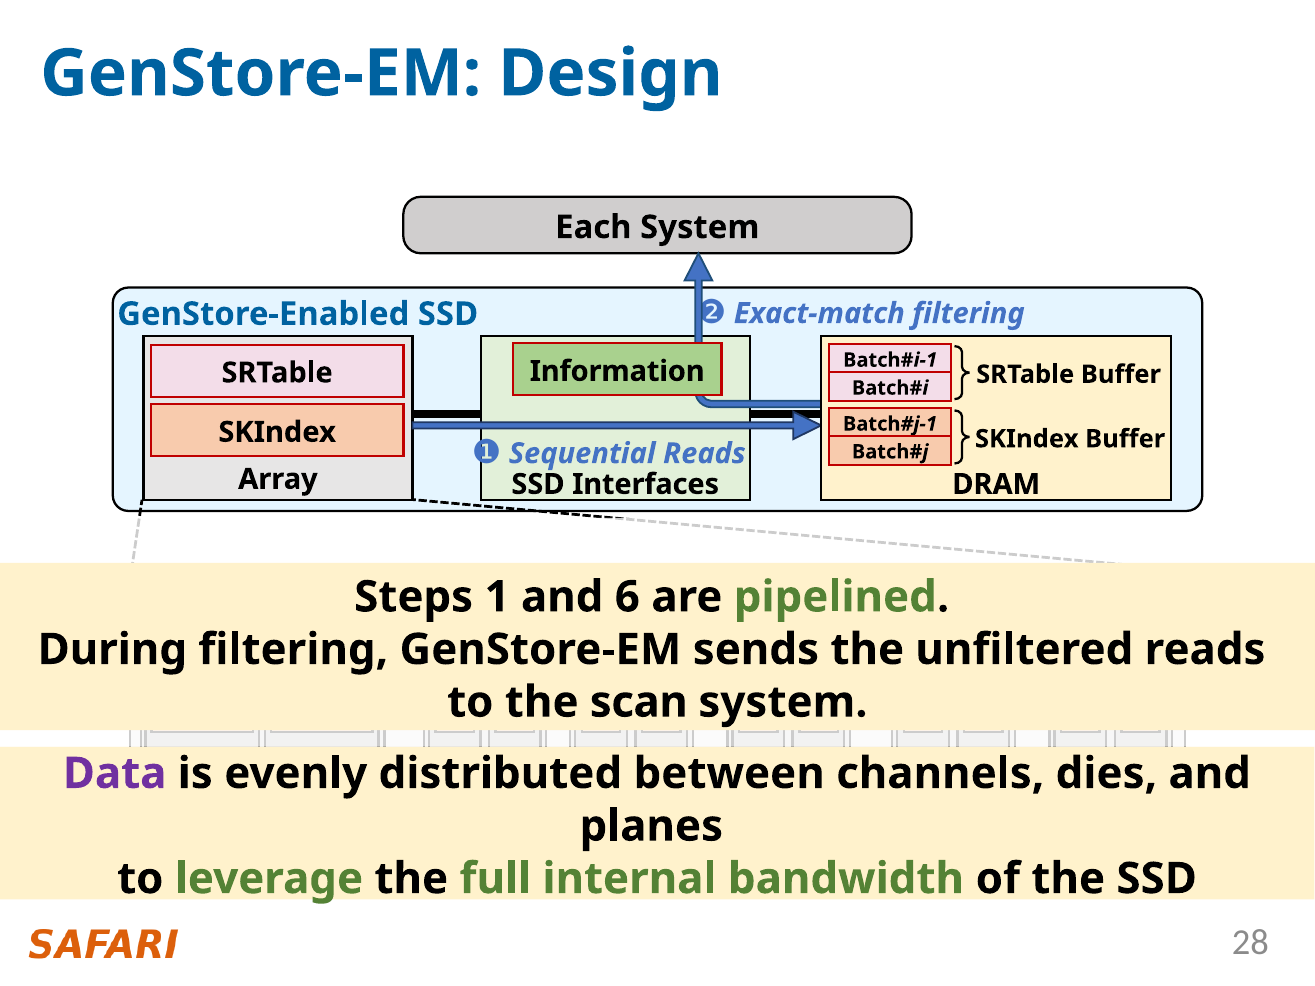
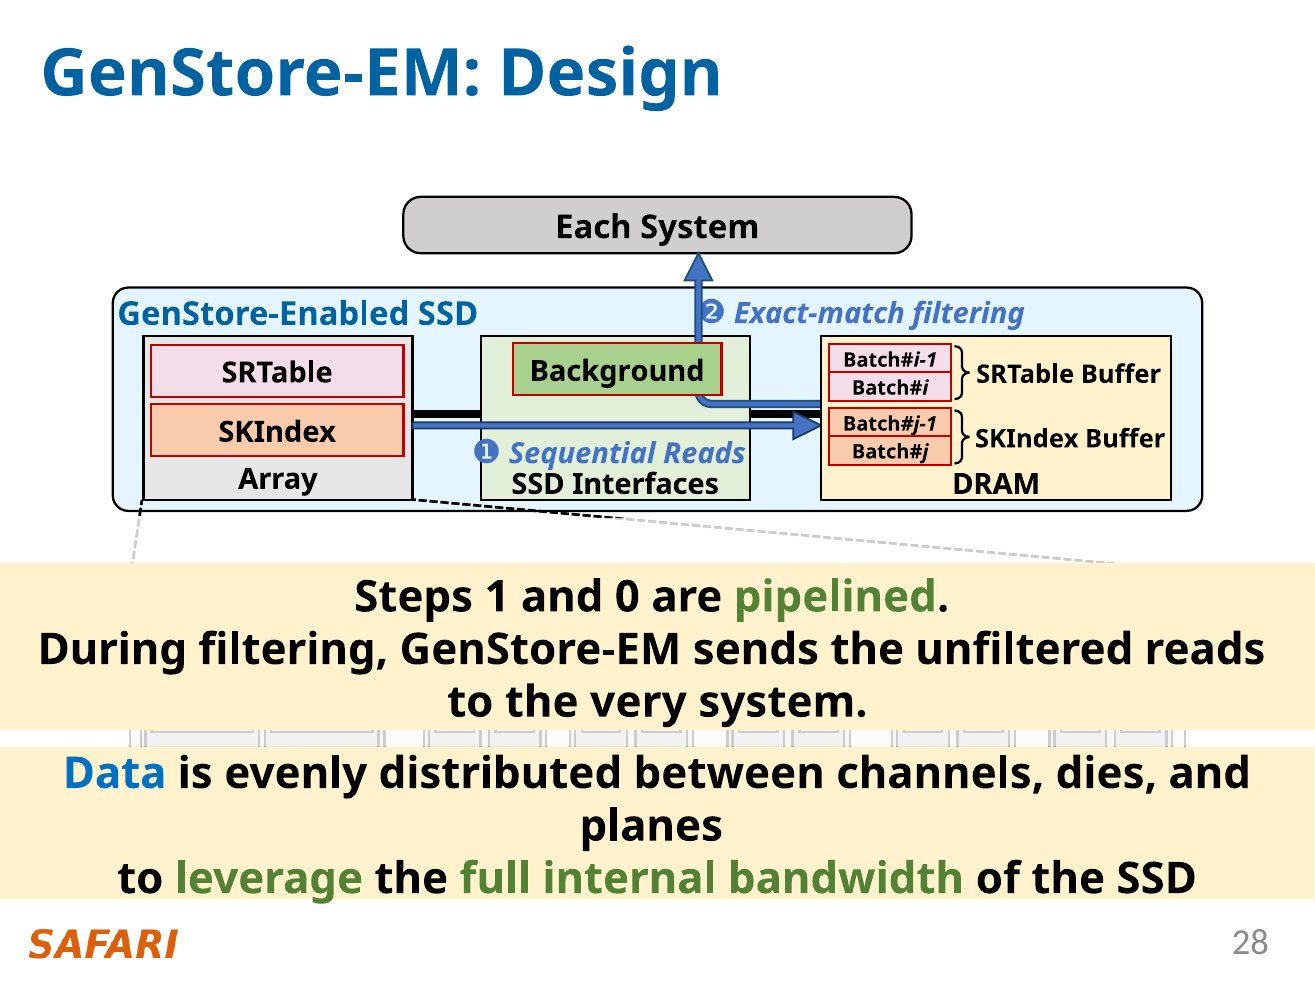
Information: Information -> Background
6: 6 -> 0
scan: scan -> very
Data colour: purple -> blue
